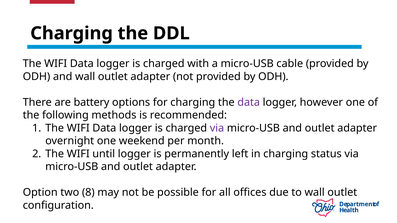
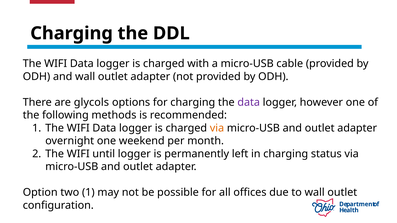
battery: battery -> glycols
via at (217, 128) colour: purple -> orange
two 8: 8 -> 1
